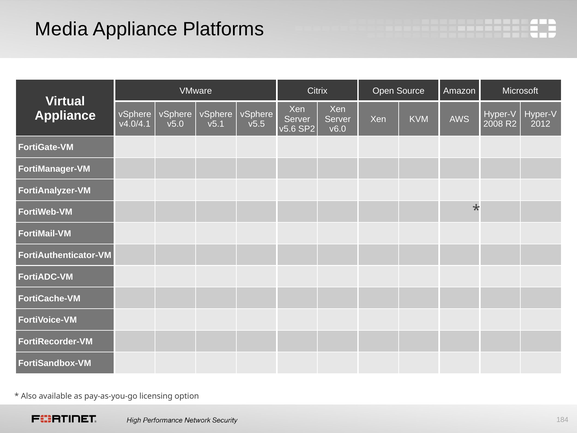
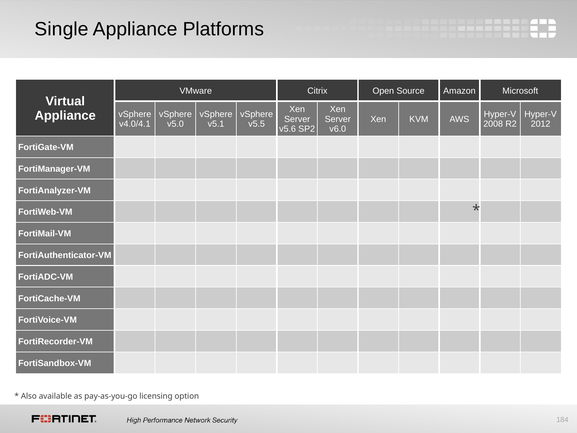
Media: Media -> Single
